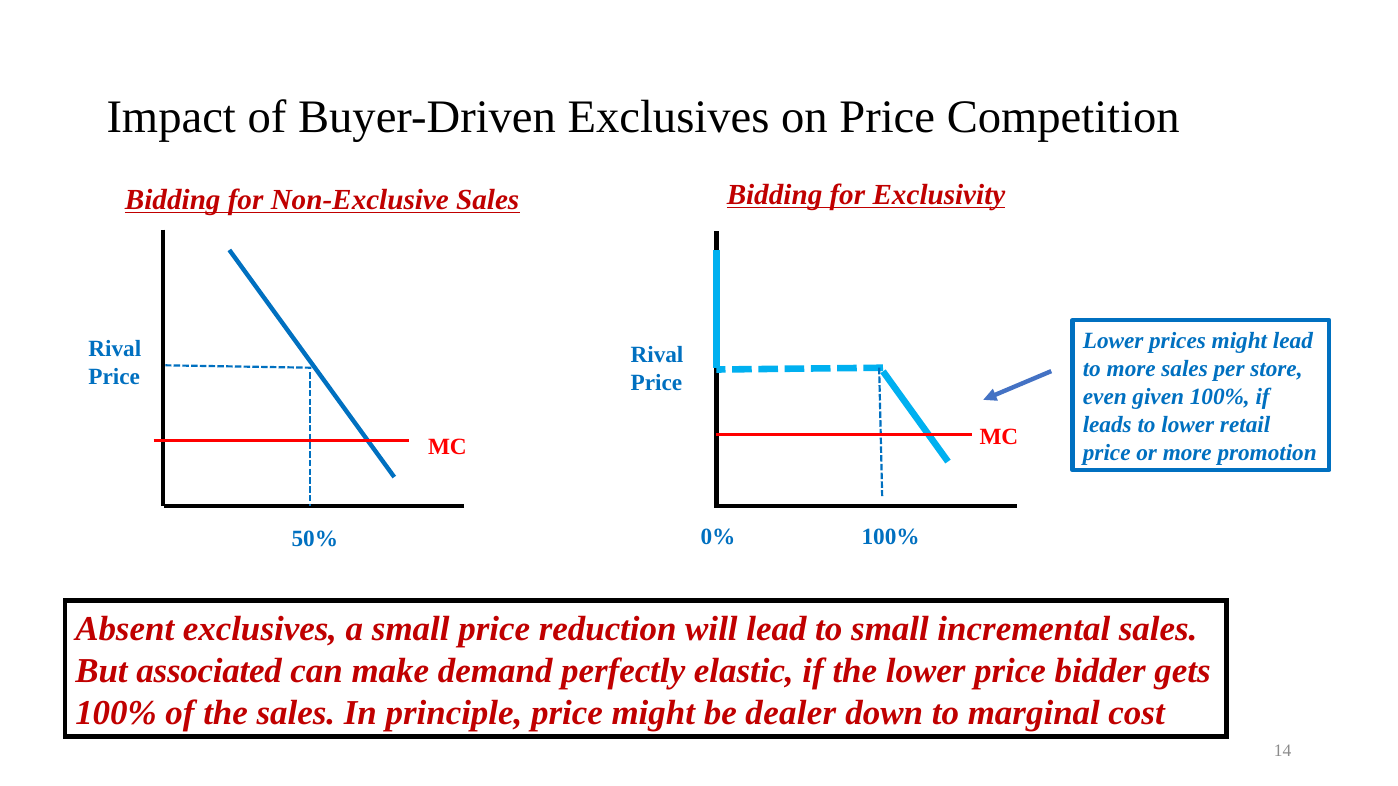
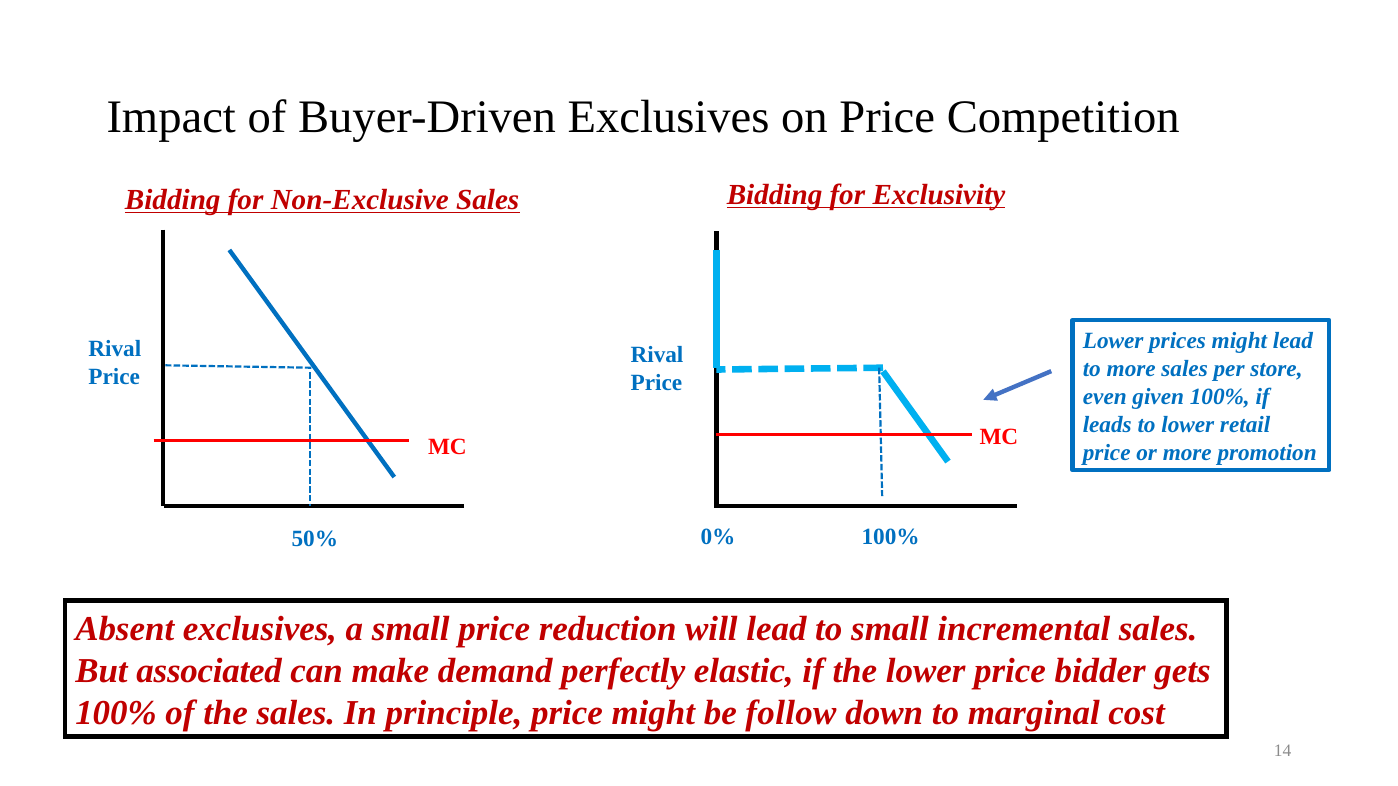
dealer: dealer -> follow
